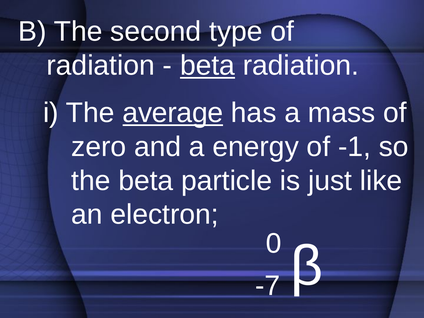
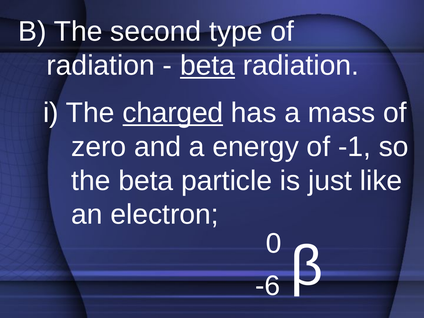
average: average -> charged
-7: -7 -> -6
